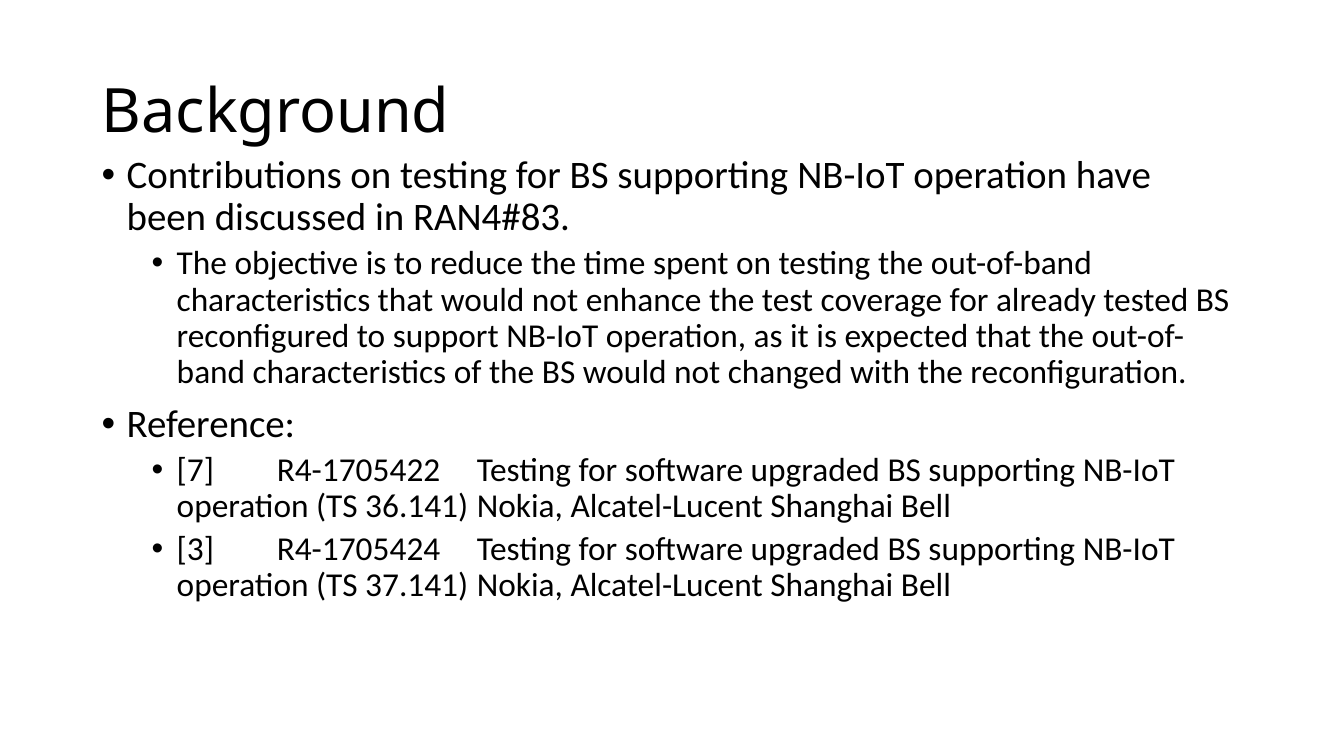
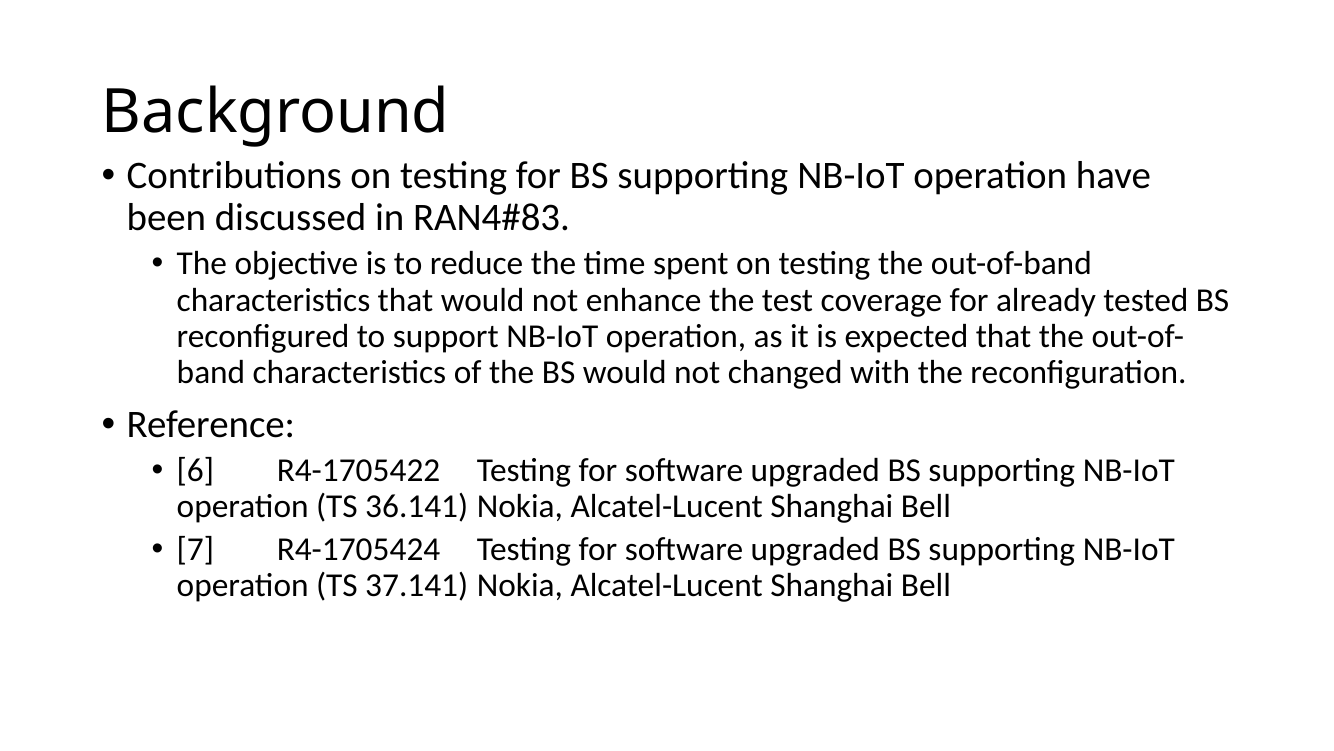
7: 7 -> 6
3: 3 -> 7
